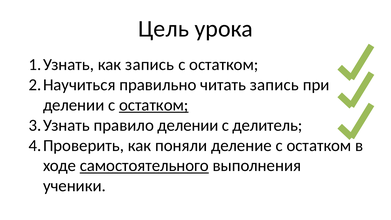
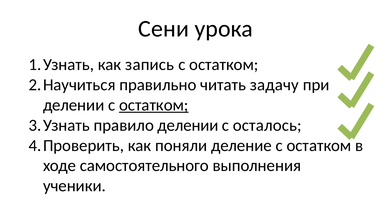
Цель: Цель -> Сени
читать запись: запись -> задачу
делитель: делитель -> осталось
самостоятельного underline: present -> none
